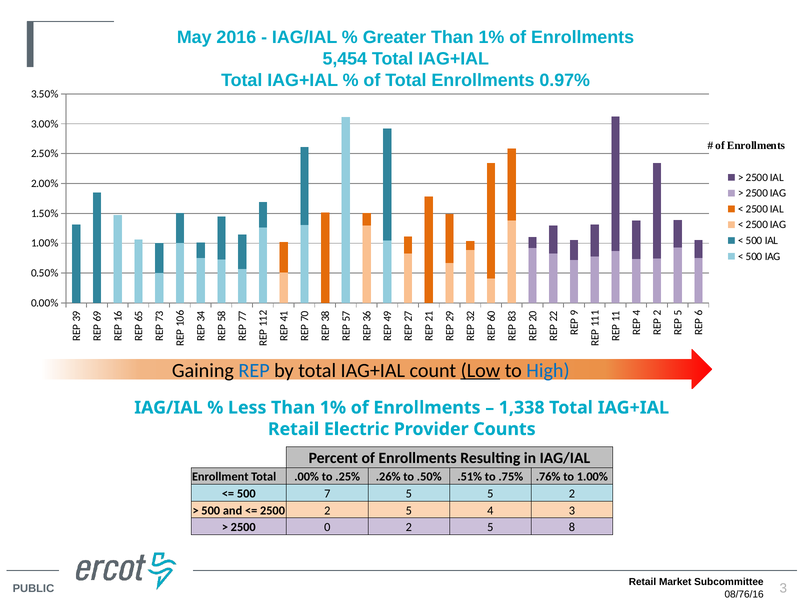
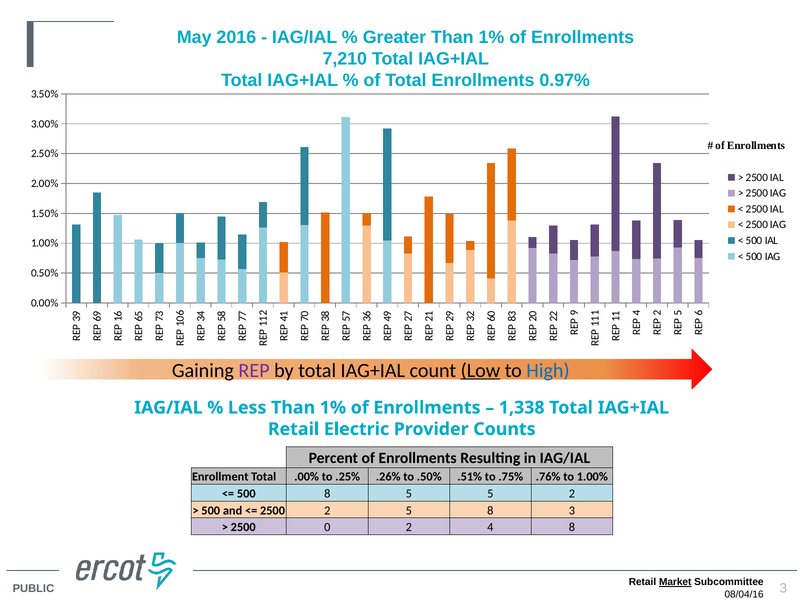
5,454: 5,454 -> 7,210
REP colour: blue -> purple
500 7: 7 -> 8
2 5 4: 4 -> 8
0 2 5: 5 -> 4
Market underline: none -> present
08/76/16: 08/76/16 -> 08/04/16
